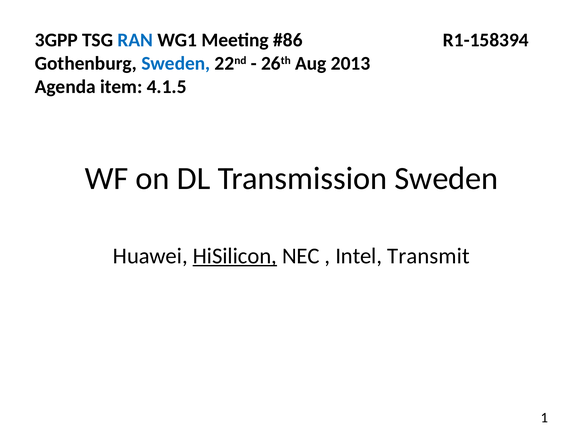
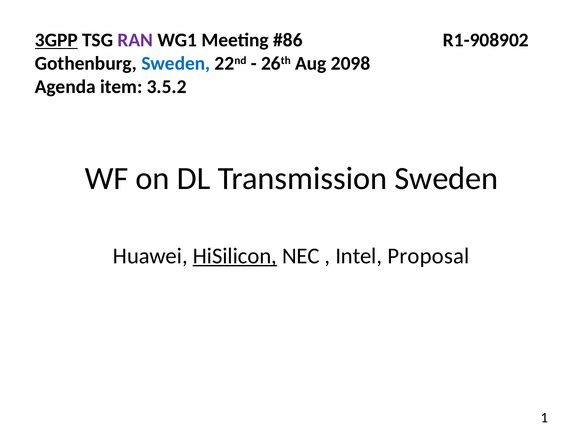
3GPP underline: none -> present
RAN colour: blue -> purple
R1-158394: R1-158394 -> R1-908902
2013: 2013 -> 2098
4.1.5: 4.1.5 -> 3.5.2
Transmit: Transmit -> Proposal
